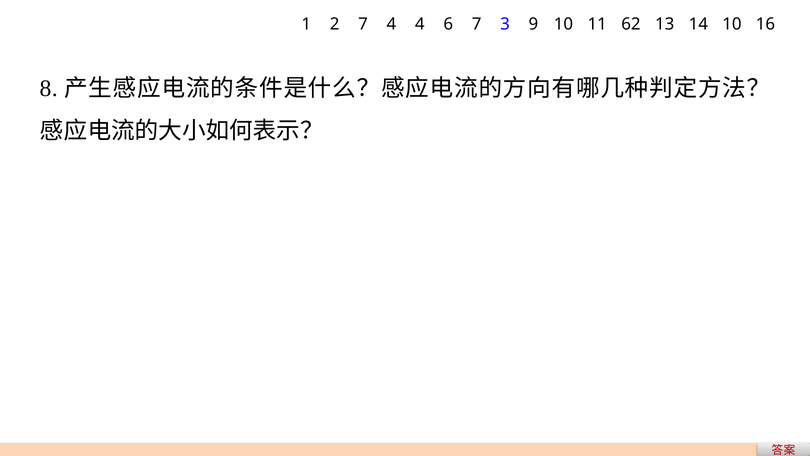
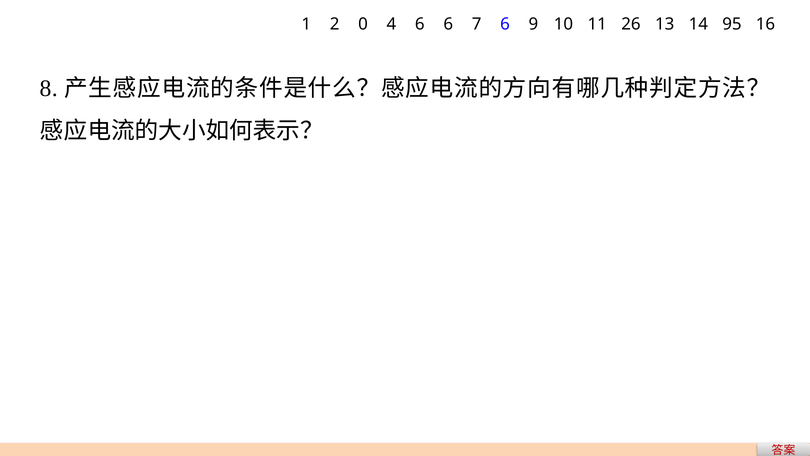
2 7: 7 -> 0
4 4: 4 -> 6
7 3: 3 -> 6
62: 62 -> 26
14 10: 10 -> 95
